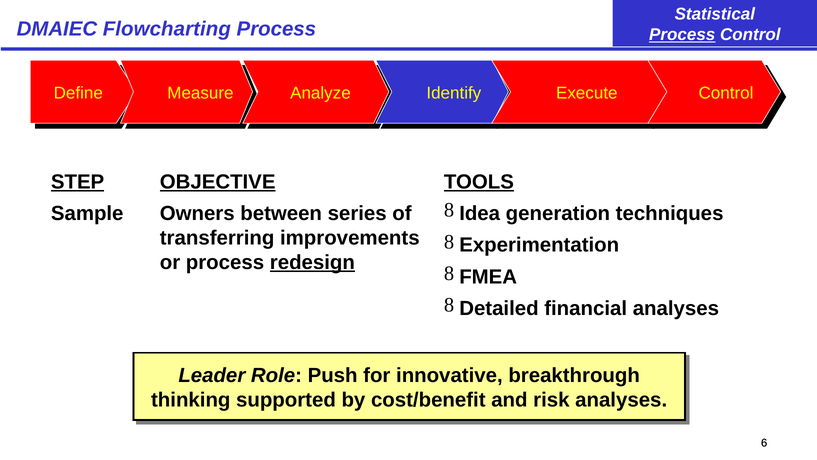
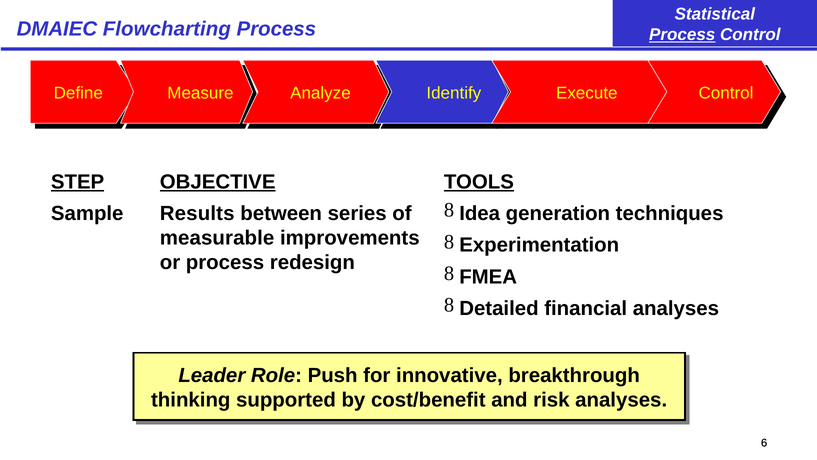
Owners: Owners -> Results
transferring: transferring -> measurable
redesign underline: present -> none
